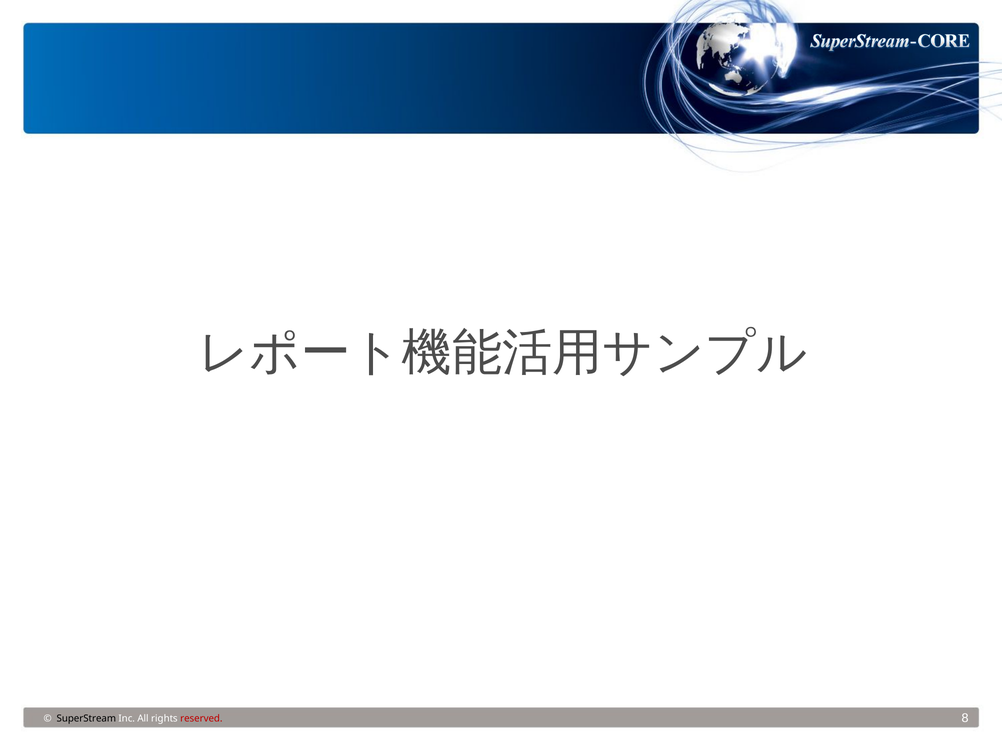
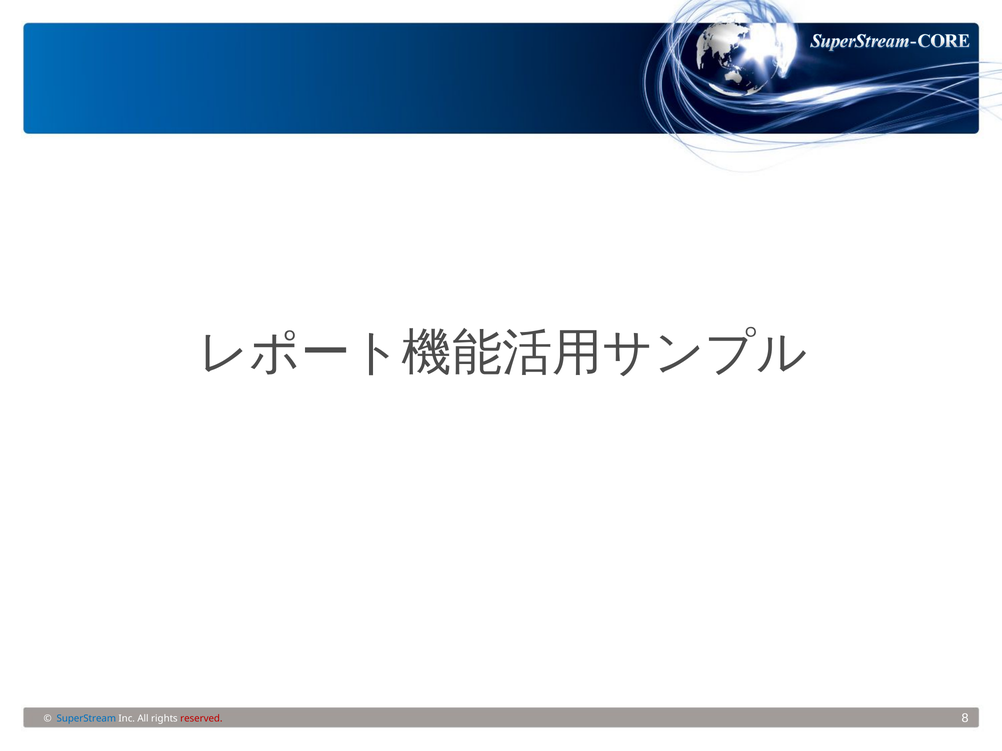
SuperStream colour: black -> blue
